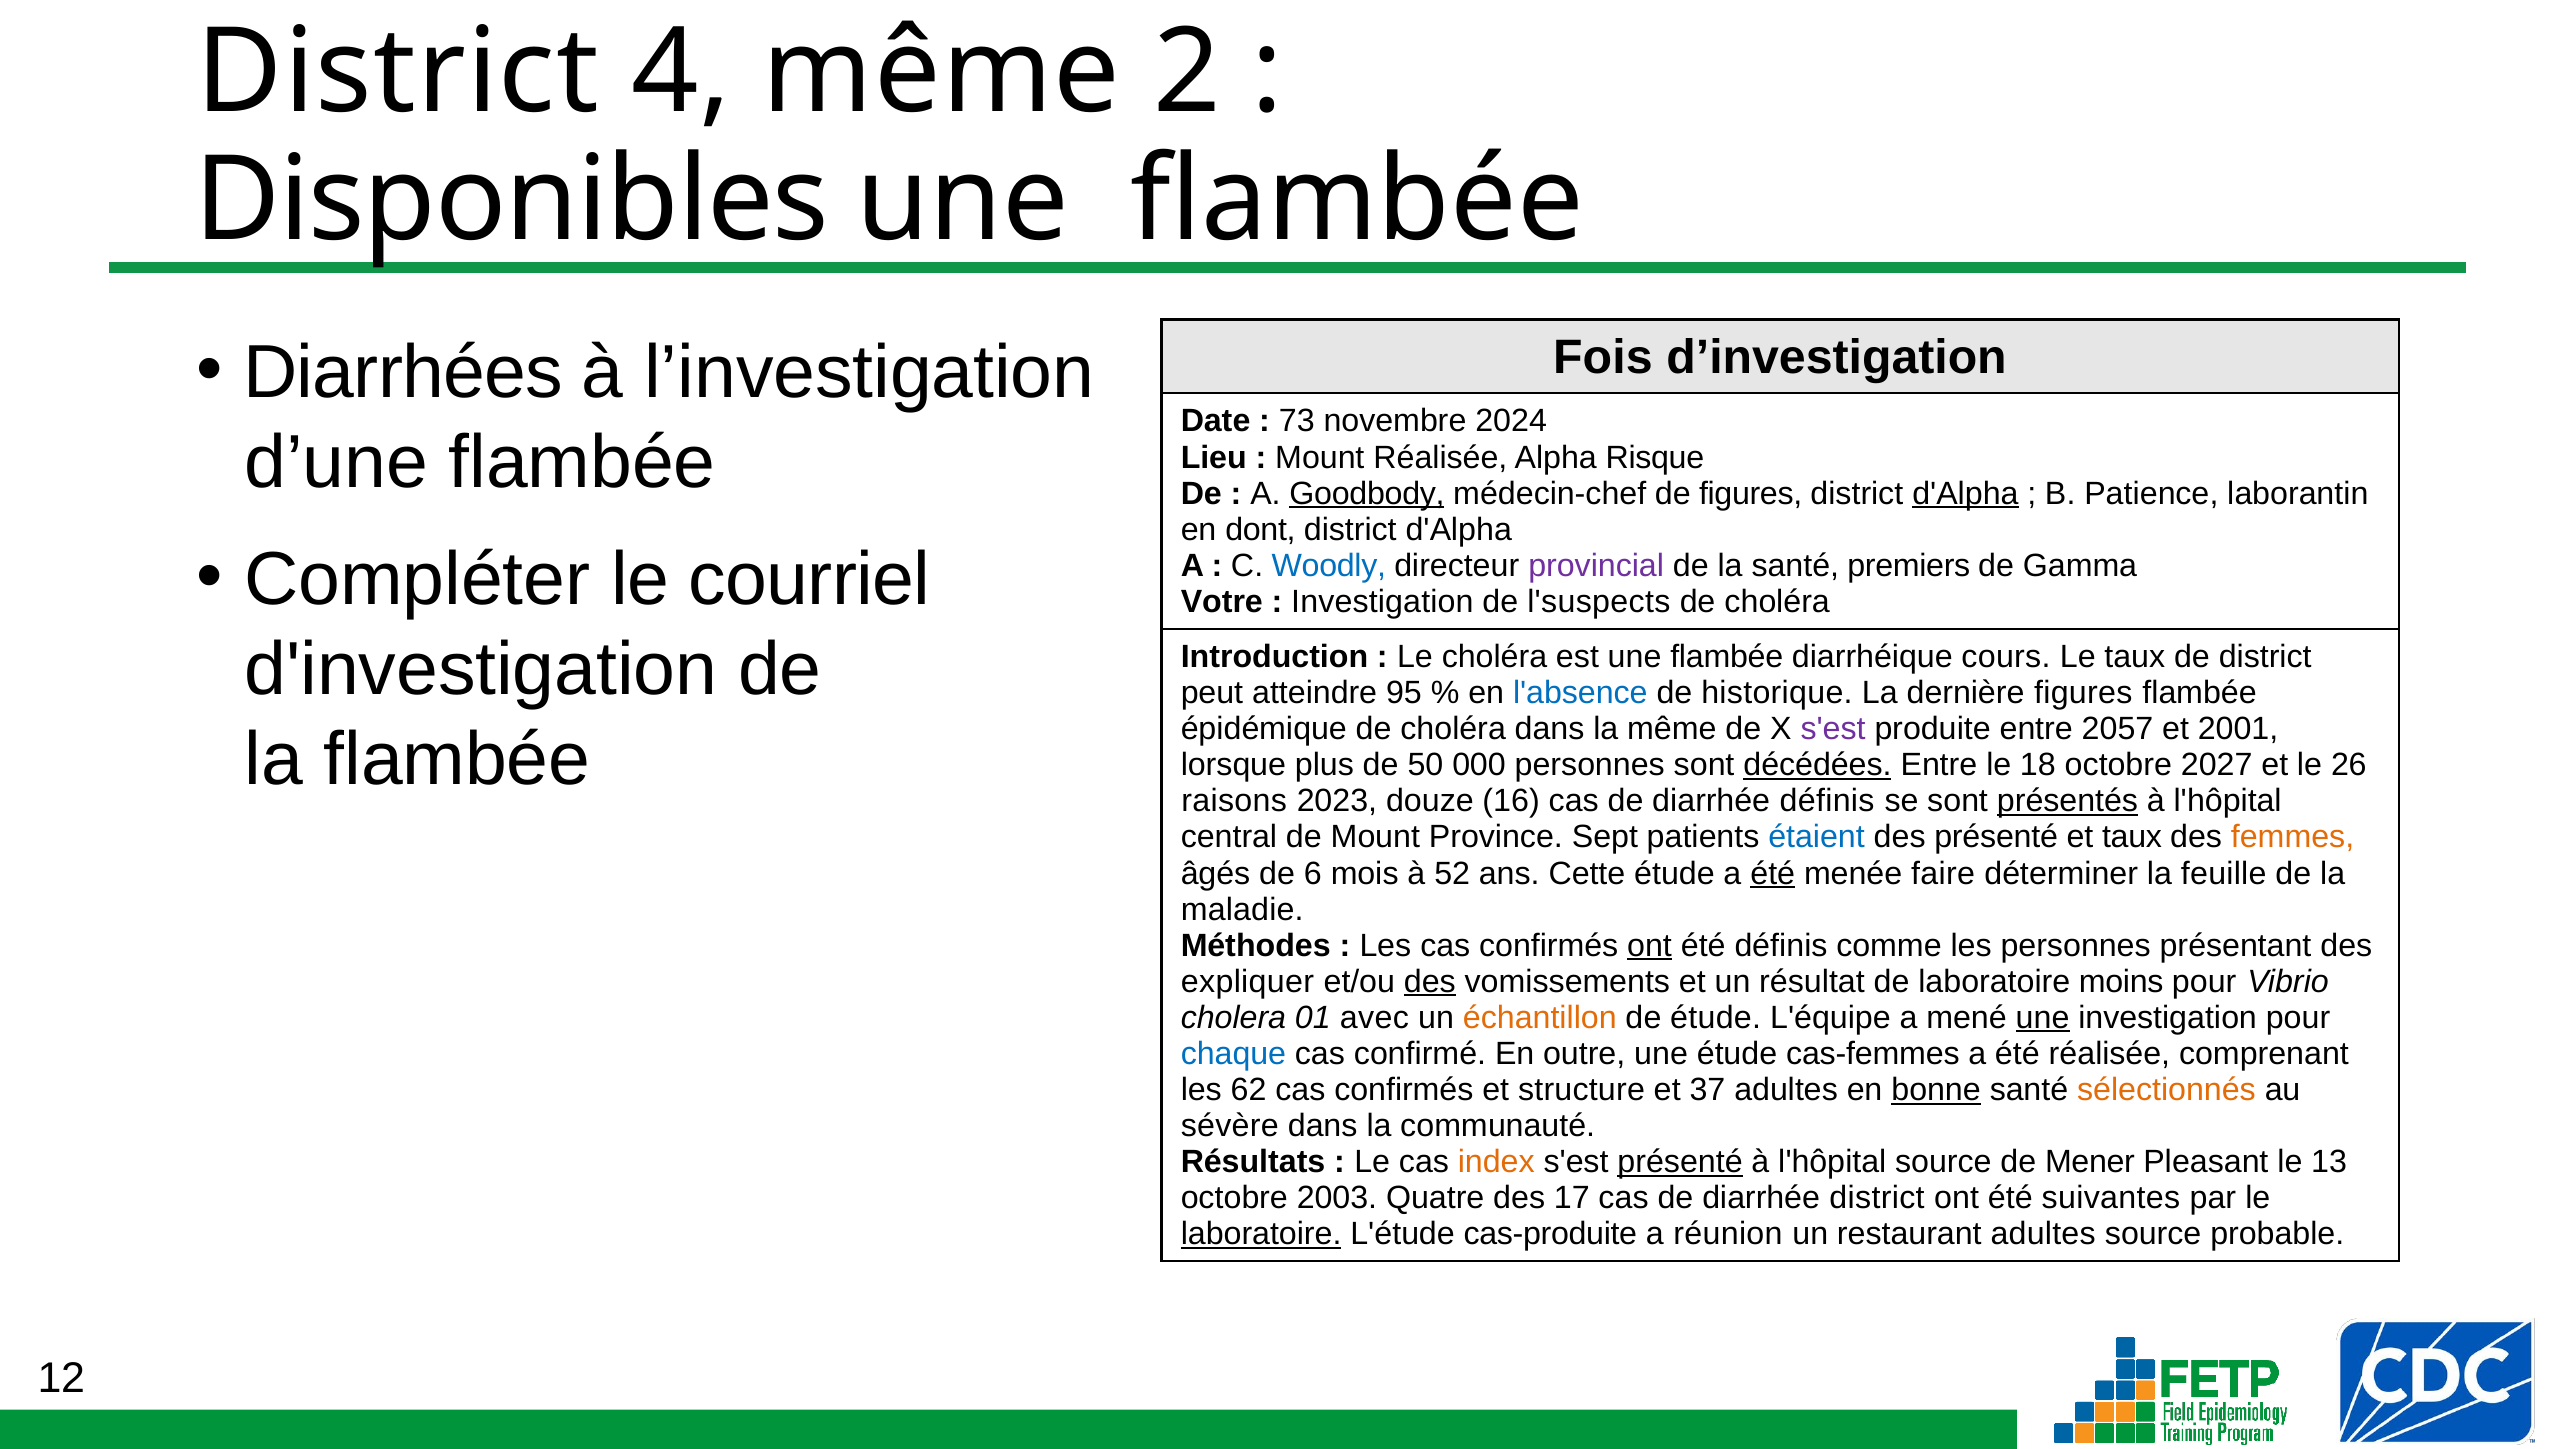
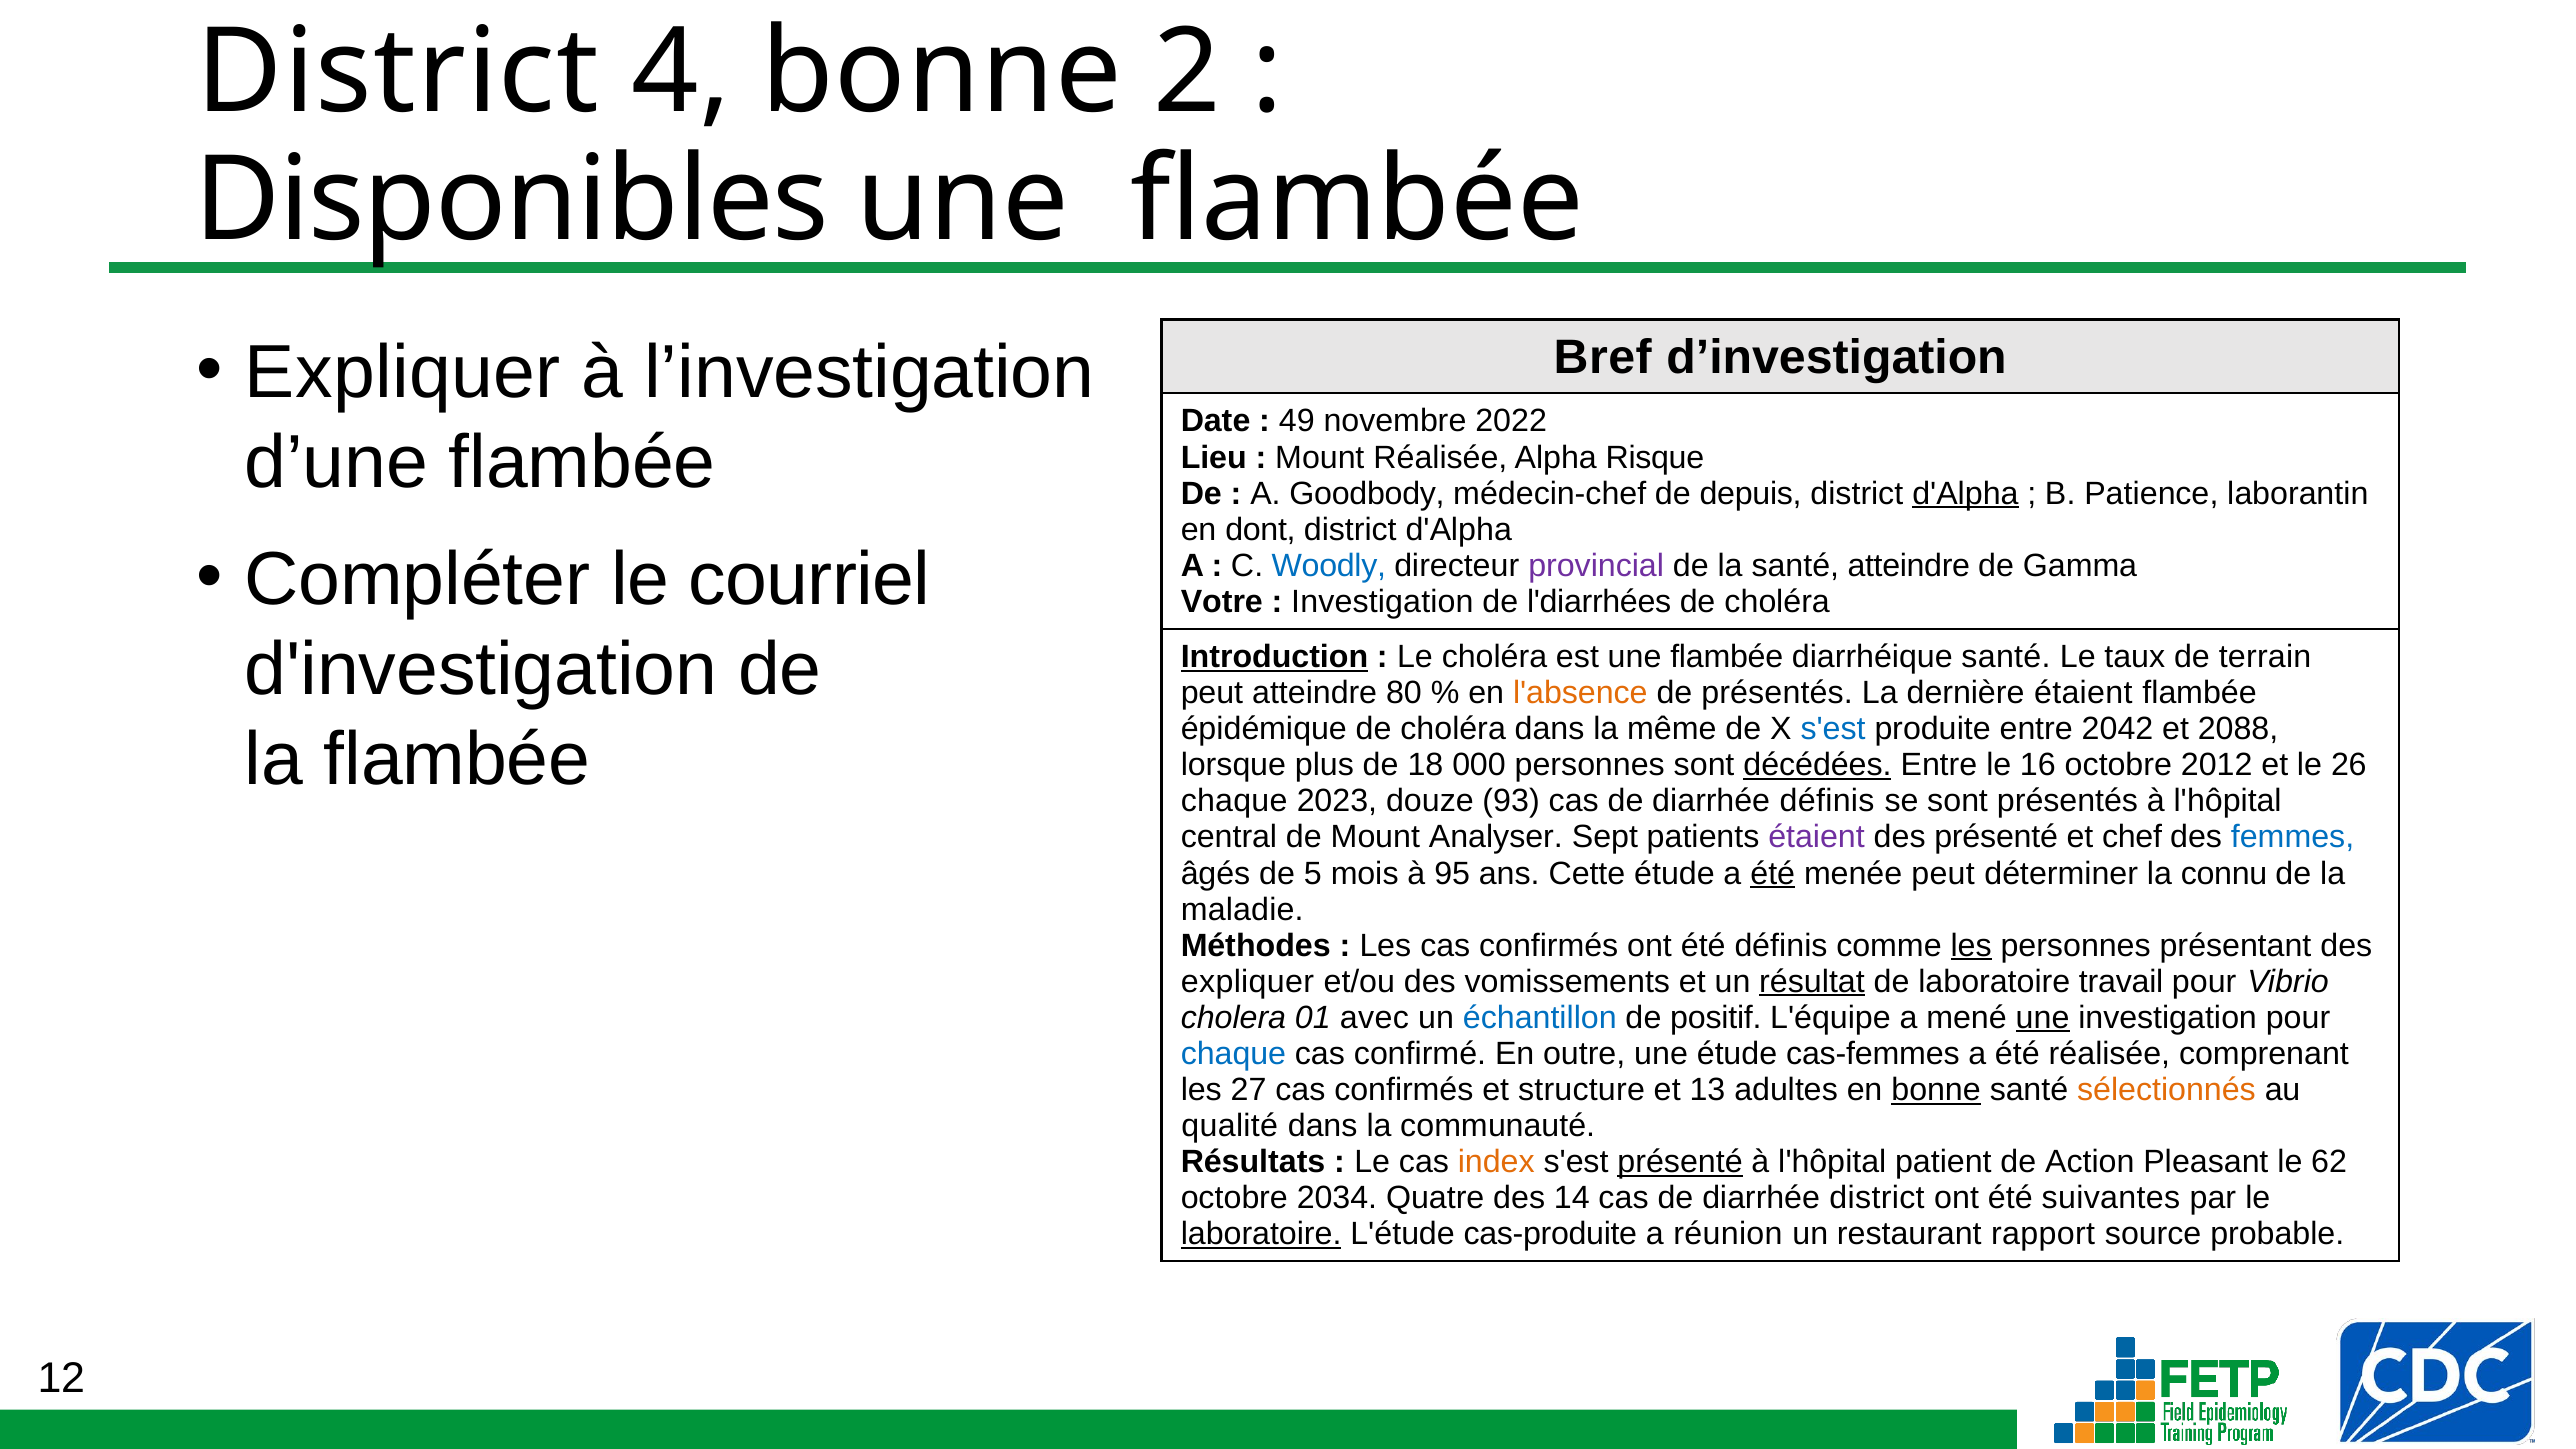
4 même: même -> bonne
Diarrhées at (403, 372): Diarrhées -> Expliquer
Fois: Fois -> Bref
73: 73 -> 49
2024: 2024 -> 2022
Goodbody underline: present -> none
de figures: figures -> depuis
santé premiers: premiers -> atteindre
l'suspects: l'suspects -> l'diarrhées
Introduction underline: none -> present
diarrhéique cours: cours -> santé
de district: district -> terrain
95: 95 -> 80
l'absence colour: blue -> orange
de historique: historique -> présentés
dernière figures: figures -> étaient
s'est at (1833, 729) colour: purple -> blue
2057: 2057 -> 2042
2001: 2001 -> 2088
50: 50 -> 18
18: 18 -> 16
2027: 2027 -> 2012
raisons at (1234, 801): raisons -> chaque
16: 16 -> 93
présentés at (2067, 801) underline: present -> none
Province: Province -> Analyser
étaient at (1817, 837) colour: blue -> purple
et taux: taux -> chef
femmes colour: orange -> blue
6: 6 -> 5
52: 52 -> 95
menée faire: faire -> peut
feuille: feuille -> connu
ont at (1650, 945) underline: present -> none
les at (1971, 945) underline: none -> present
des at (1430, 982) underline: present -> none
résultat underline: none -> present
moins: moins -> travail
échantillon colour: orange -> blue
de étude: étude -> positif
62: 62 -> 27
37: 37 -> 13
sévère: sévère -> qualité
l'hôpital source: source -> patient
Mener: Mener -> Action
13: 13 -> 62
2003: 2003 -> 2034
17: 17 -> 14
restaurant adultes: adultes -> rapport
